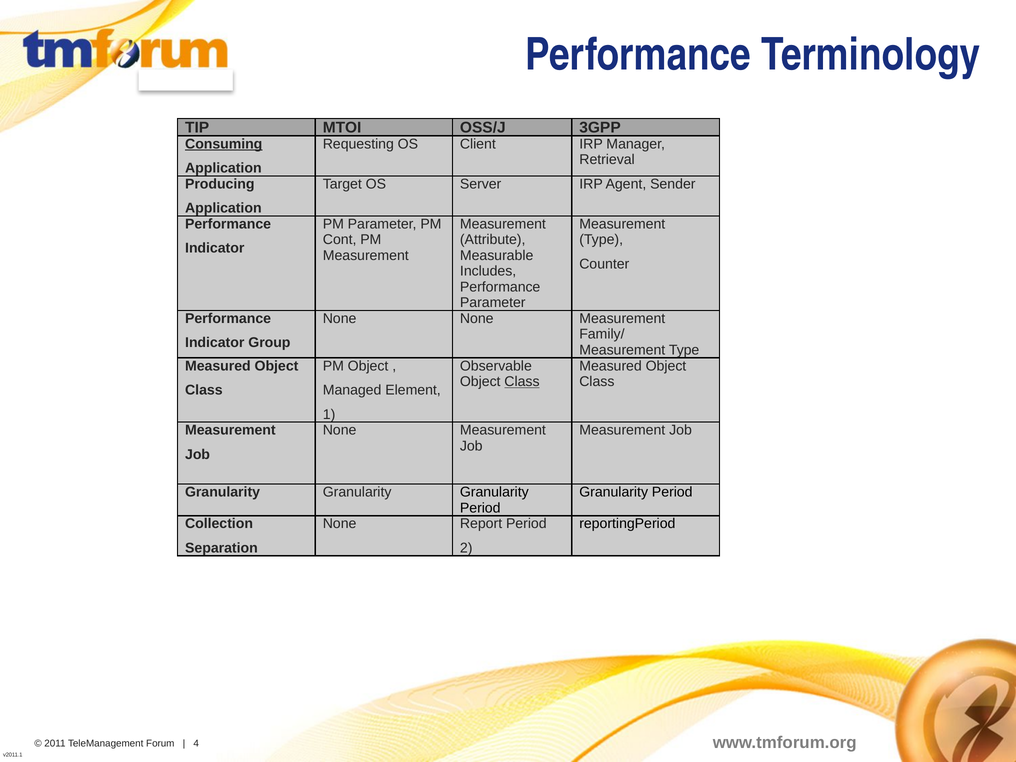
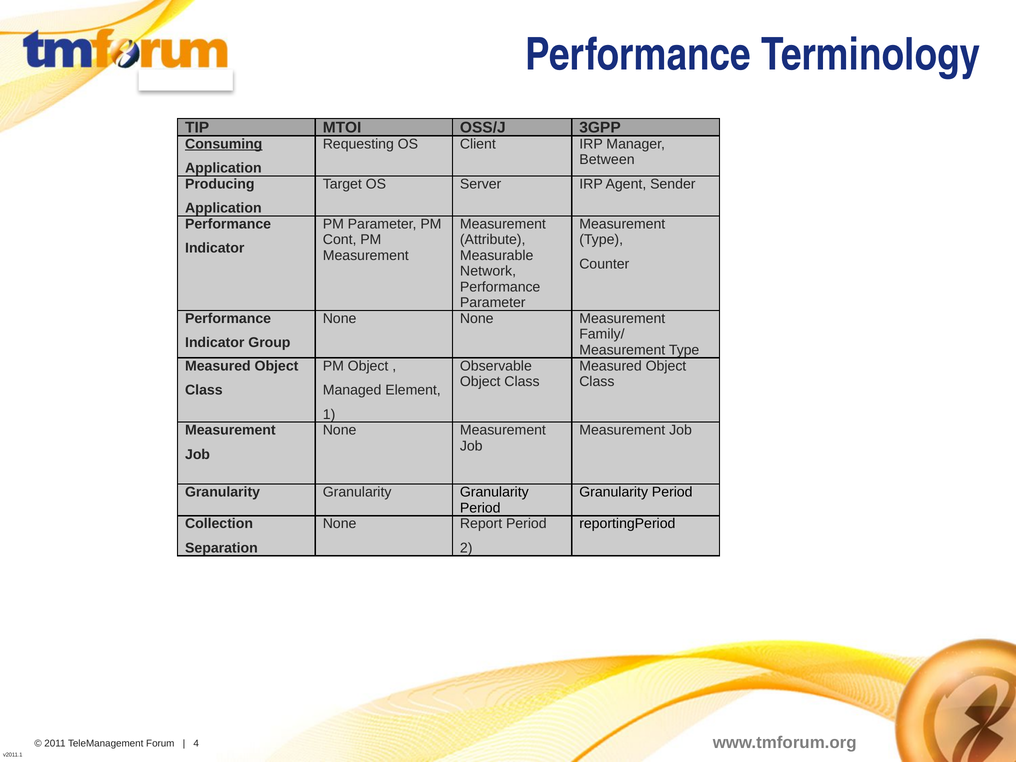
Retrieval: Retrieval -> Between
Includes: Includes -> Network
Class at (522, 382) underline: present -> none
